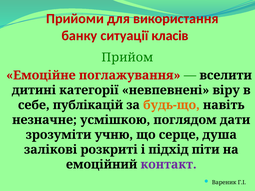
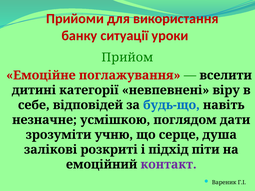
класiв: класiв -> уроки
публікацій: публікацій -> відповідей
будь-що colour: orange -> blue
